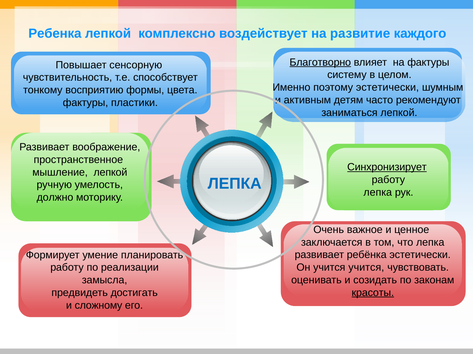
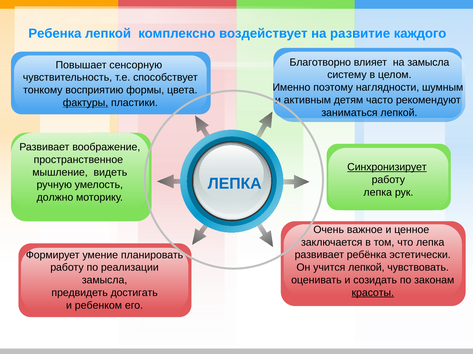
Благотворно underline: present -> none
на фактуры: фактуры -> замысла
эстетически at (387, 88): эстетически -> наглядности
фактуры at (85, 103) underline: none -> present
мышление лепкой: лепкой -> видеть
учится at (366, 268): учится -> лепкой
сложному: сложному -> ребенком
